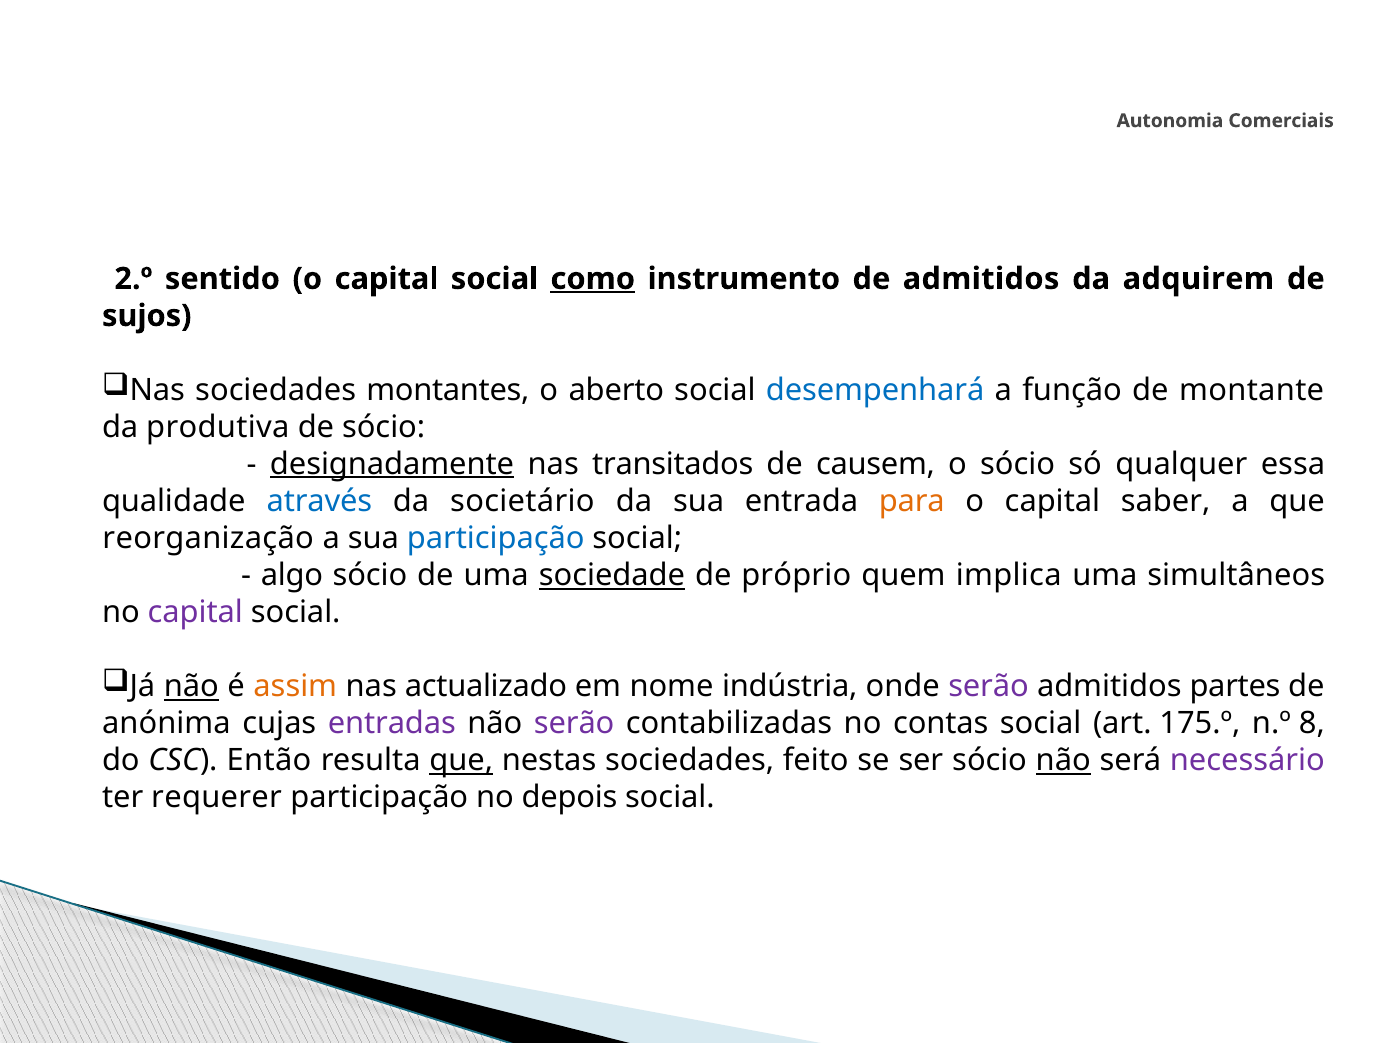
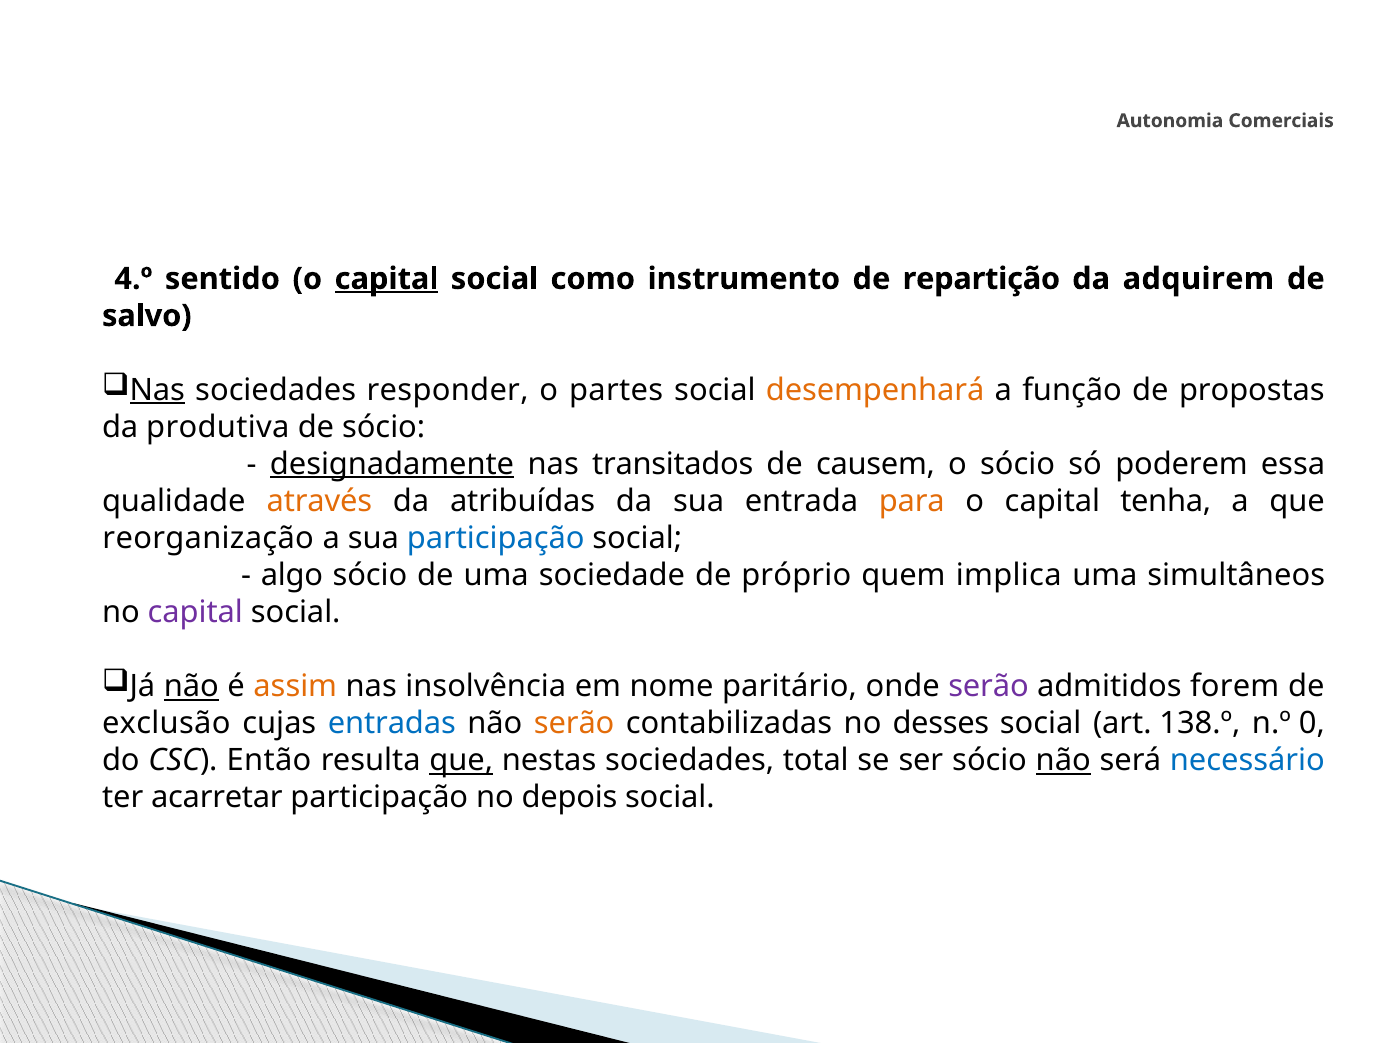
2.º: 2.º -> 4.º
capital at (387, 279) underline: none -> present
como underline: present -> none
de admitidos: admitidos -> repartição
sujos: sujos -> salvo
Nas at (157, 390) underline: none -> present
montantes: montantes -> responder
aberto: aberto -> partes
desempenhará colour: blue -> orange
montante: montante -> propostas
qualquer: qualquer -> poderem
através colour: blue -> orange
societário: societário -> atribuídas
saber: saber -> tenha
sociedade underline: present -> none
actualizado: actualizado -> insolvência
indústria: indústria -> paritário
partes: partes -> forem
anónima: anónima -> exclusão
entradas colour: purple -> blue
serão at (574, 724) colour: purple -> orange
contas: contas -> desses
175.º: 175.º -> 138.º
8: 8 -> 0
feito: feito -> total
necessário colour: purple -> blue
requerer: requerer -> acarretar
